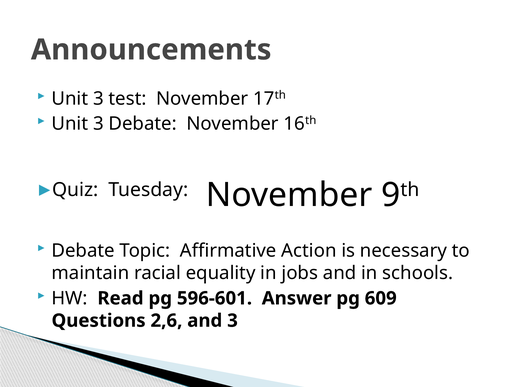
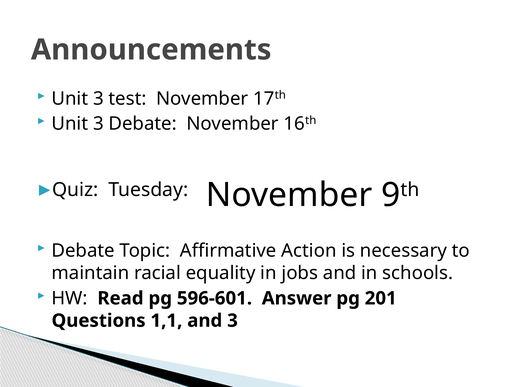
609: 609 -> 201
2,6: 2,6 -> 1,1
